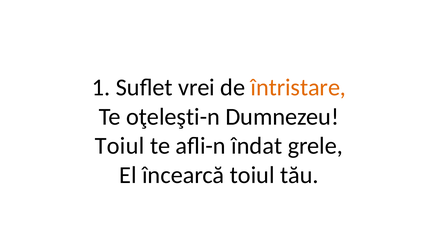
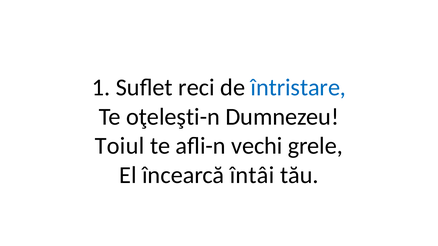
vrei: vrei -> reci
întristare colour: orange -> blue
îndat: îndat -> vechi
încearcă toiul: toiul -> întâi
